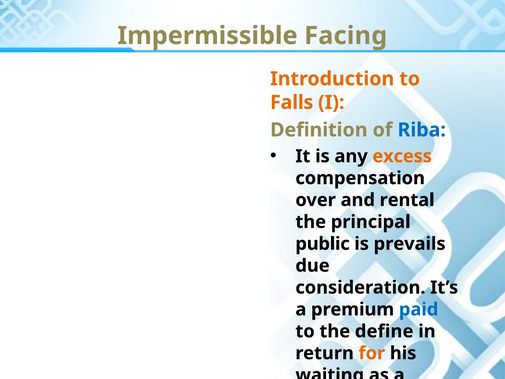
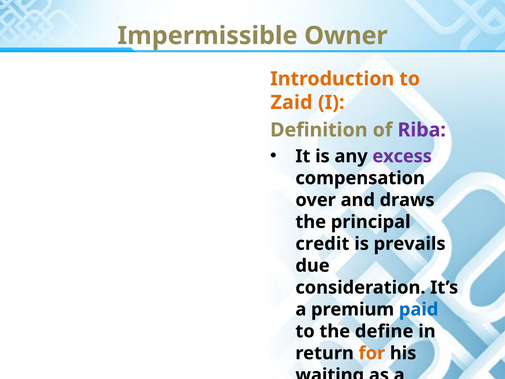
Facing: Facing -> Owner
Falls: Falls -> Zaid
Riba colour: blue -> purple
excess colour: orange -> purple
rental: rental -> draws
public: public -> credit
